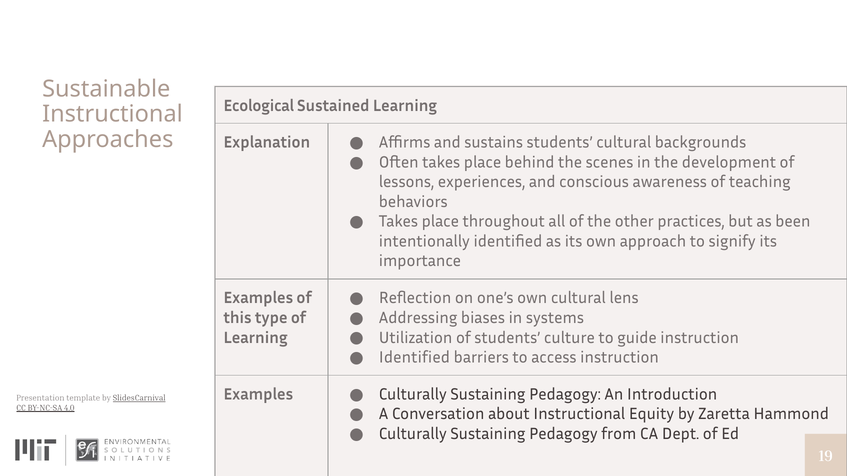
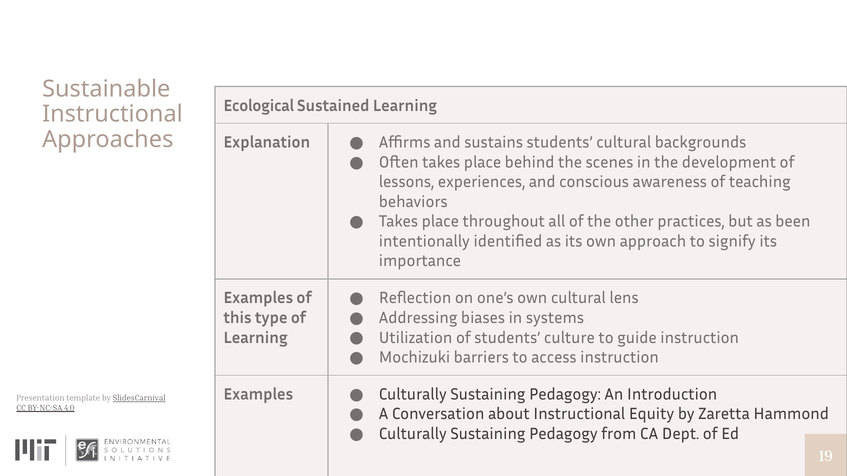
Identified at (414, 358): Identified -> Mochizuki
